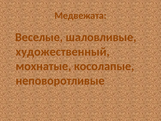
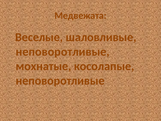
художественный at (63, 52): художественный -> неповоротливые
